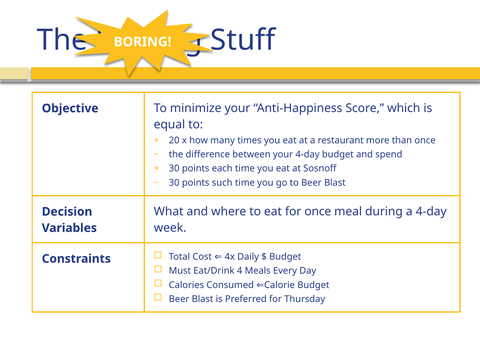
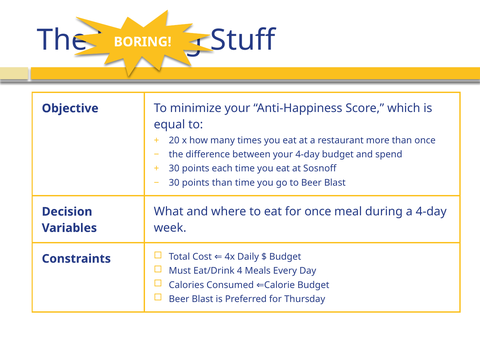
points such: such -> than
